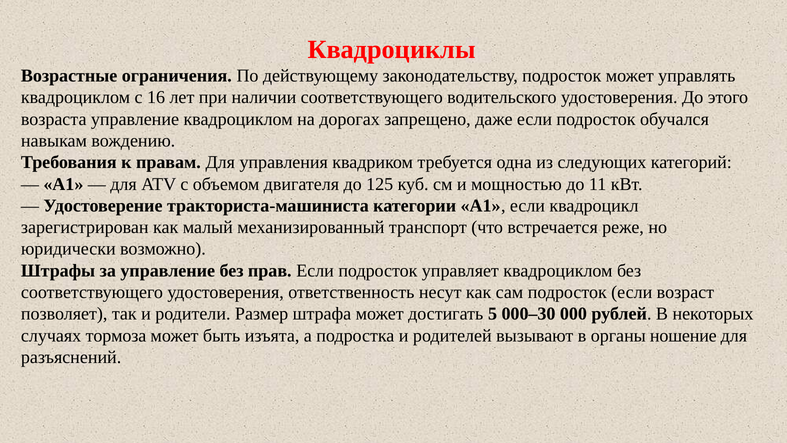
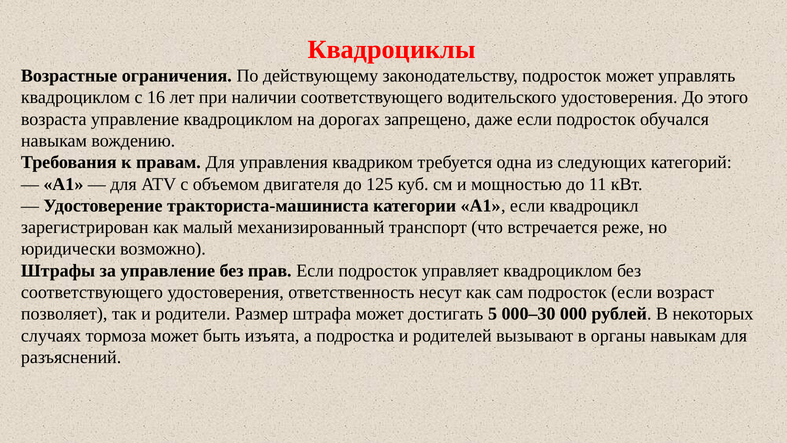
органы ношение: ношение -> навыкам
